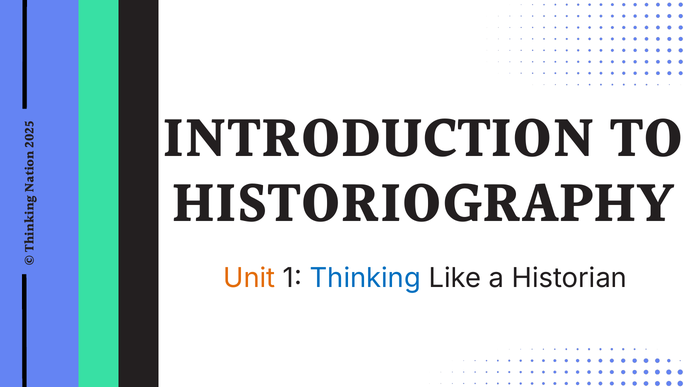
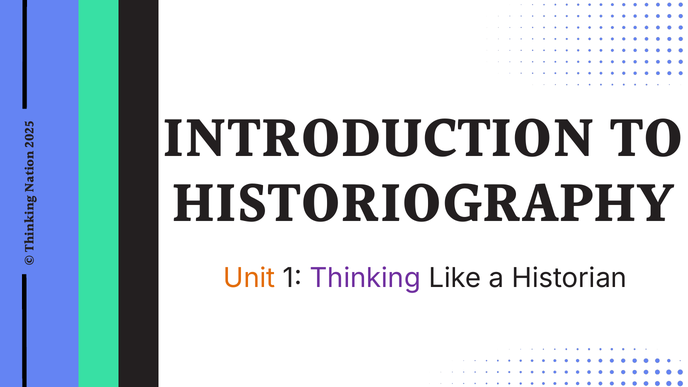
Thinking colour: blue -> purple
